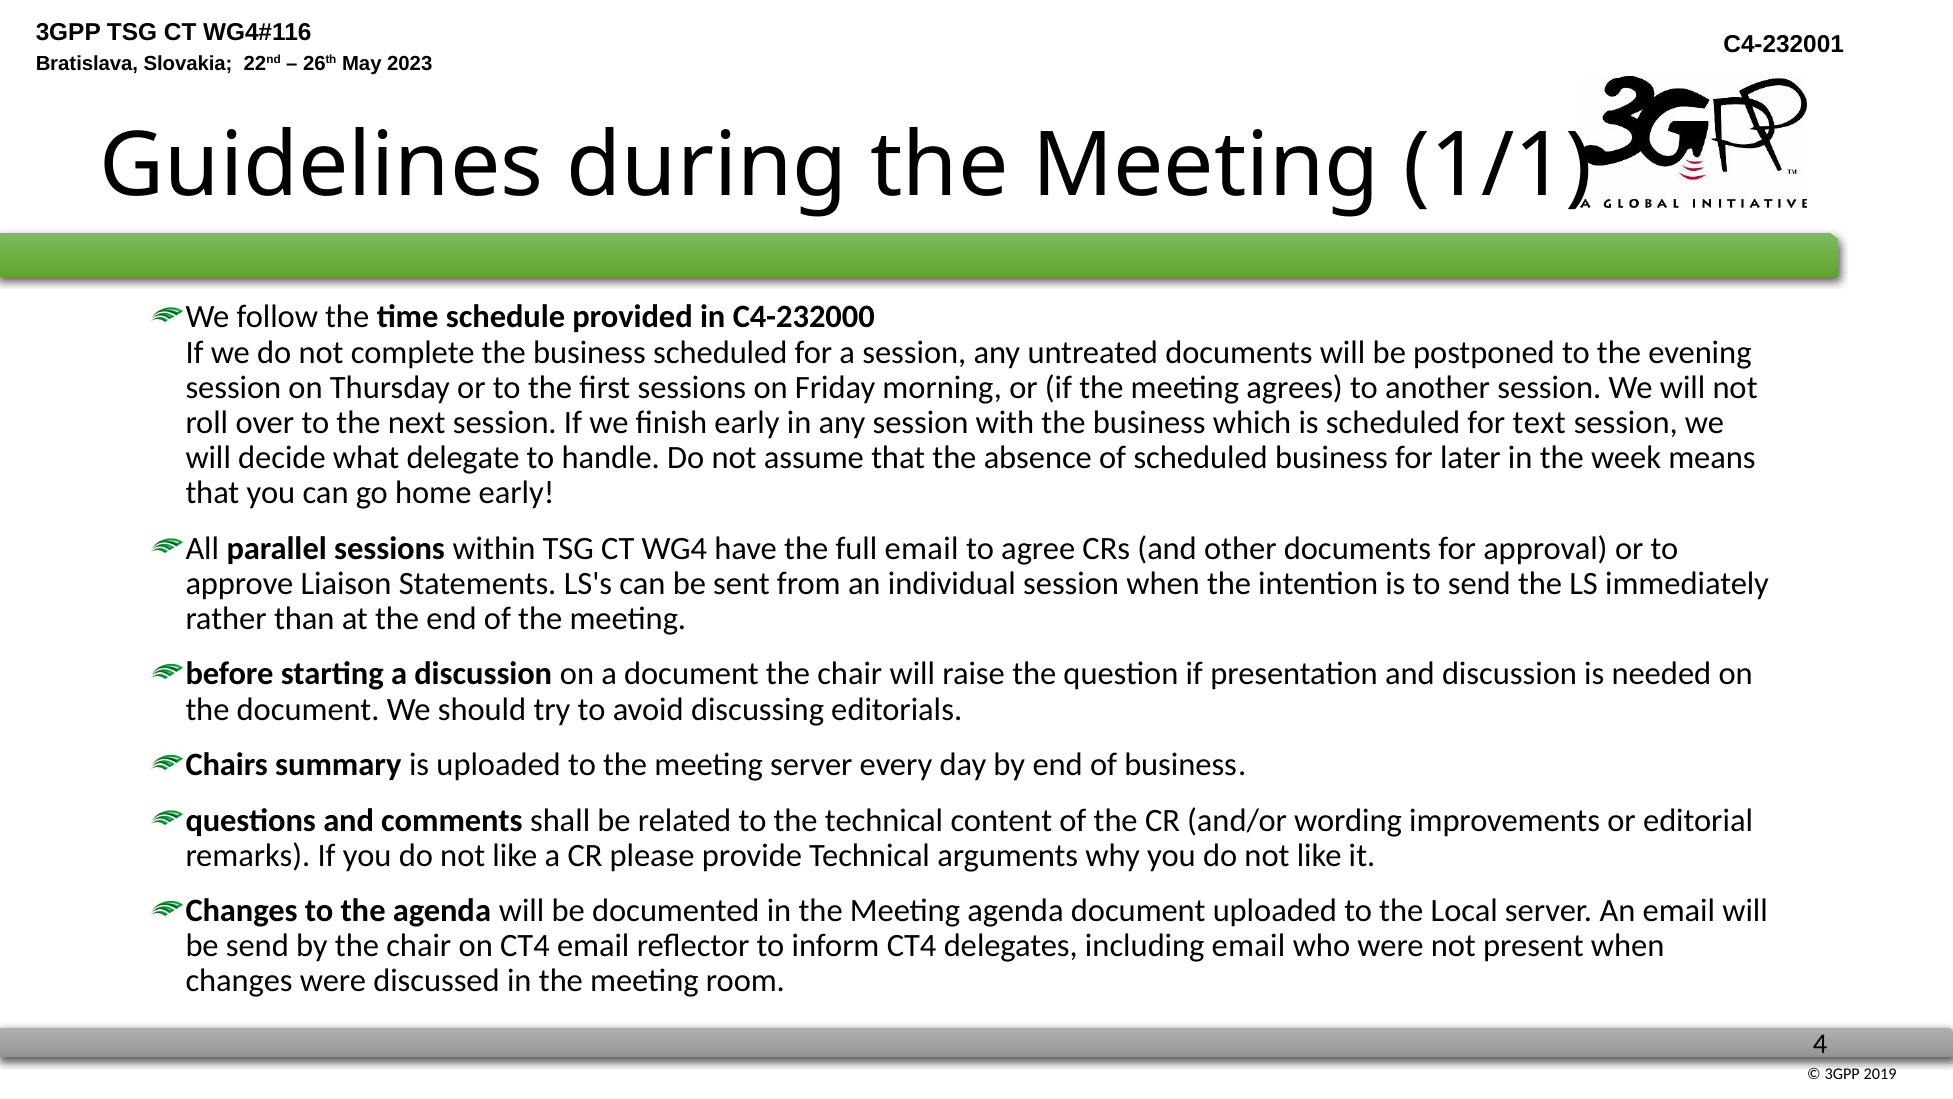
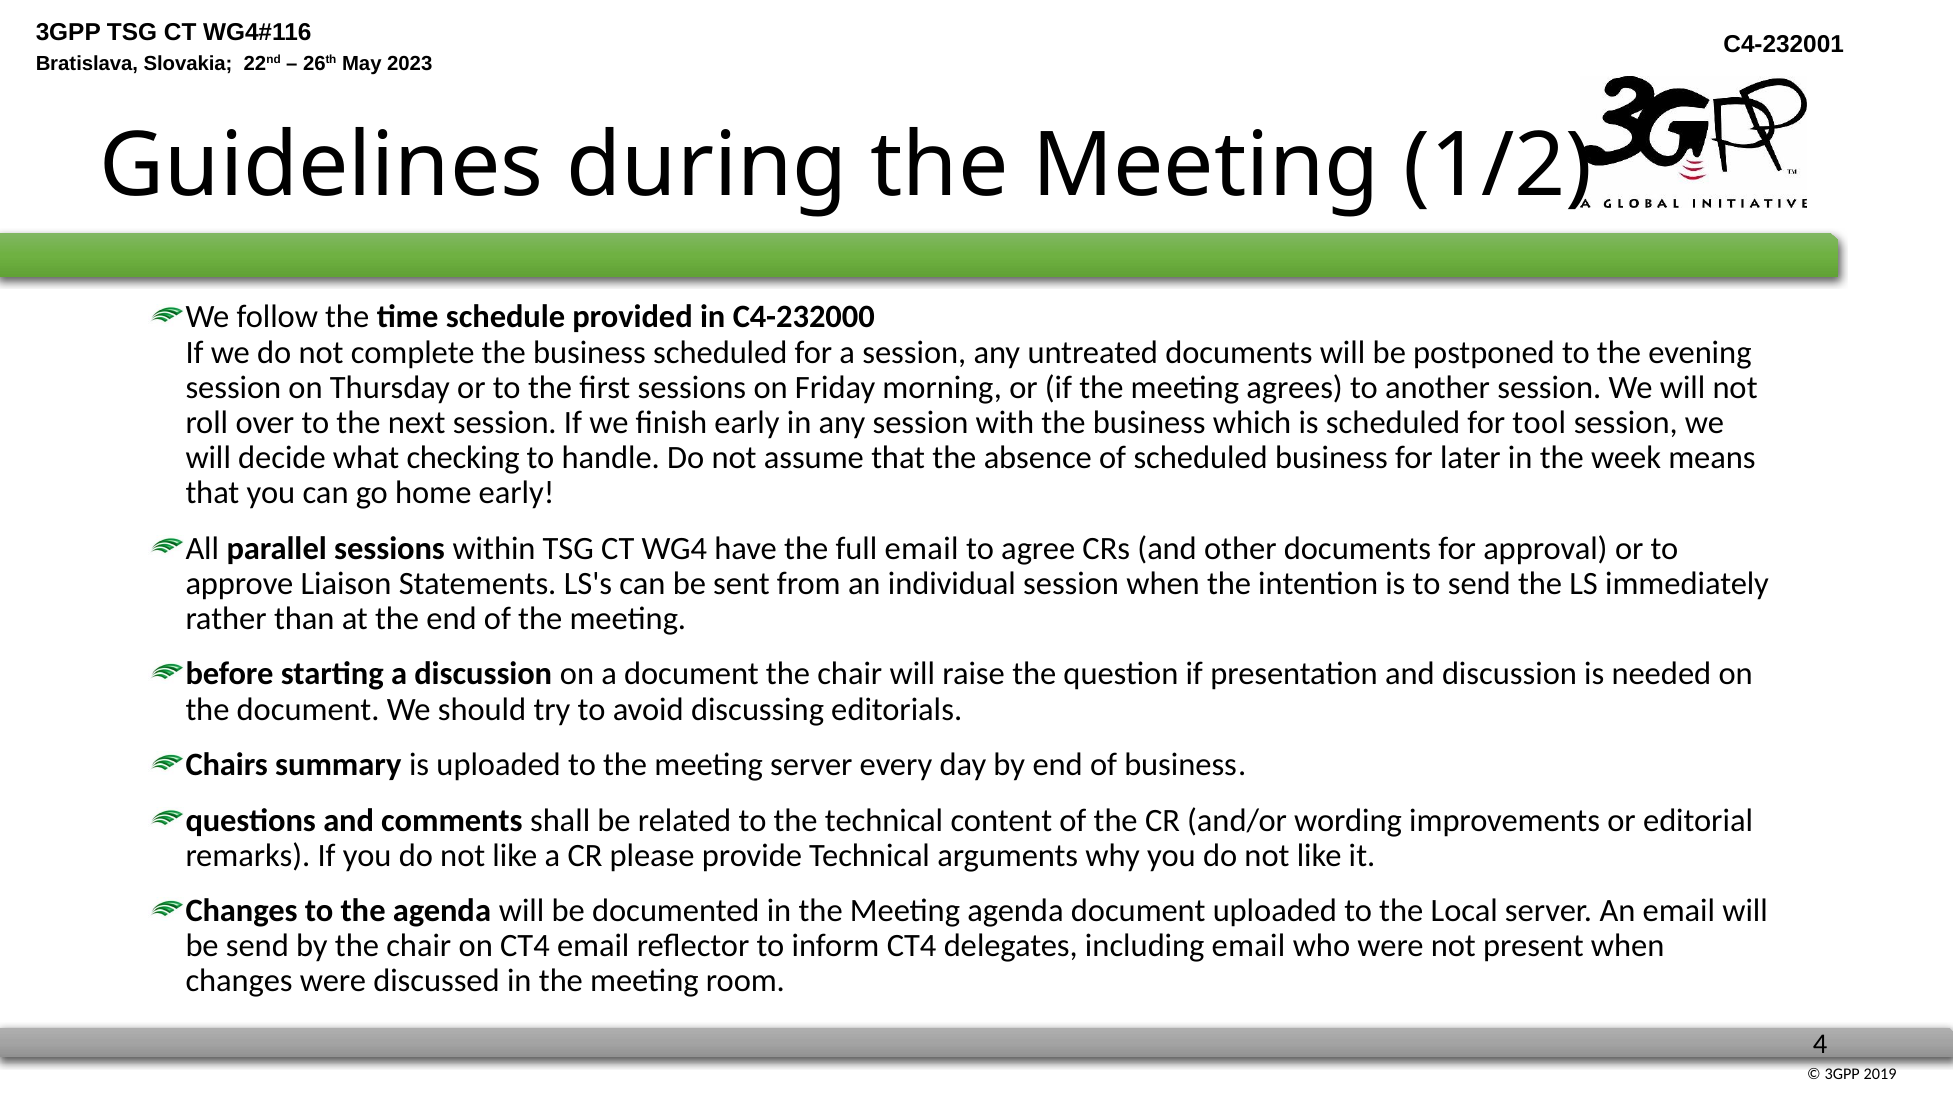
1/1: 1/1 -> 1/2
text: text -> tool
delegate: delegate -> checking
